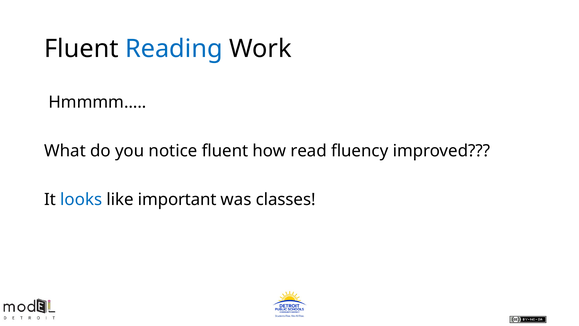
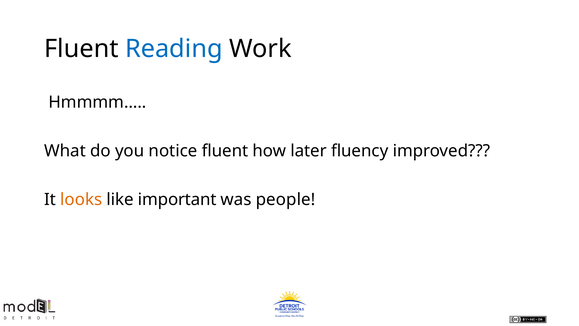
read: read -> later
looks colour: blue -> orange
classes: classes -> people
